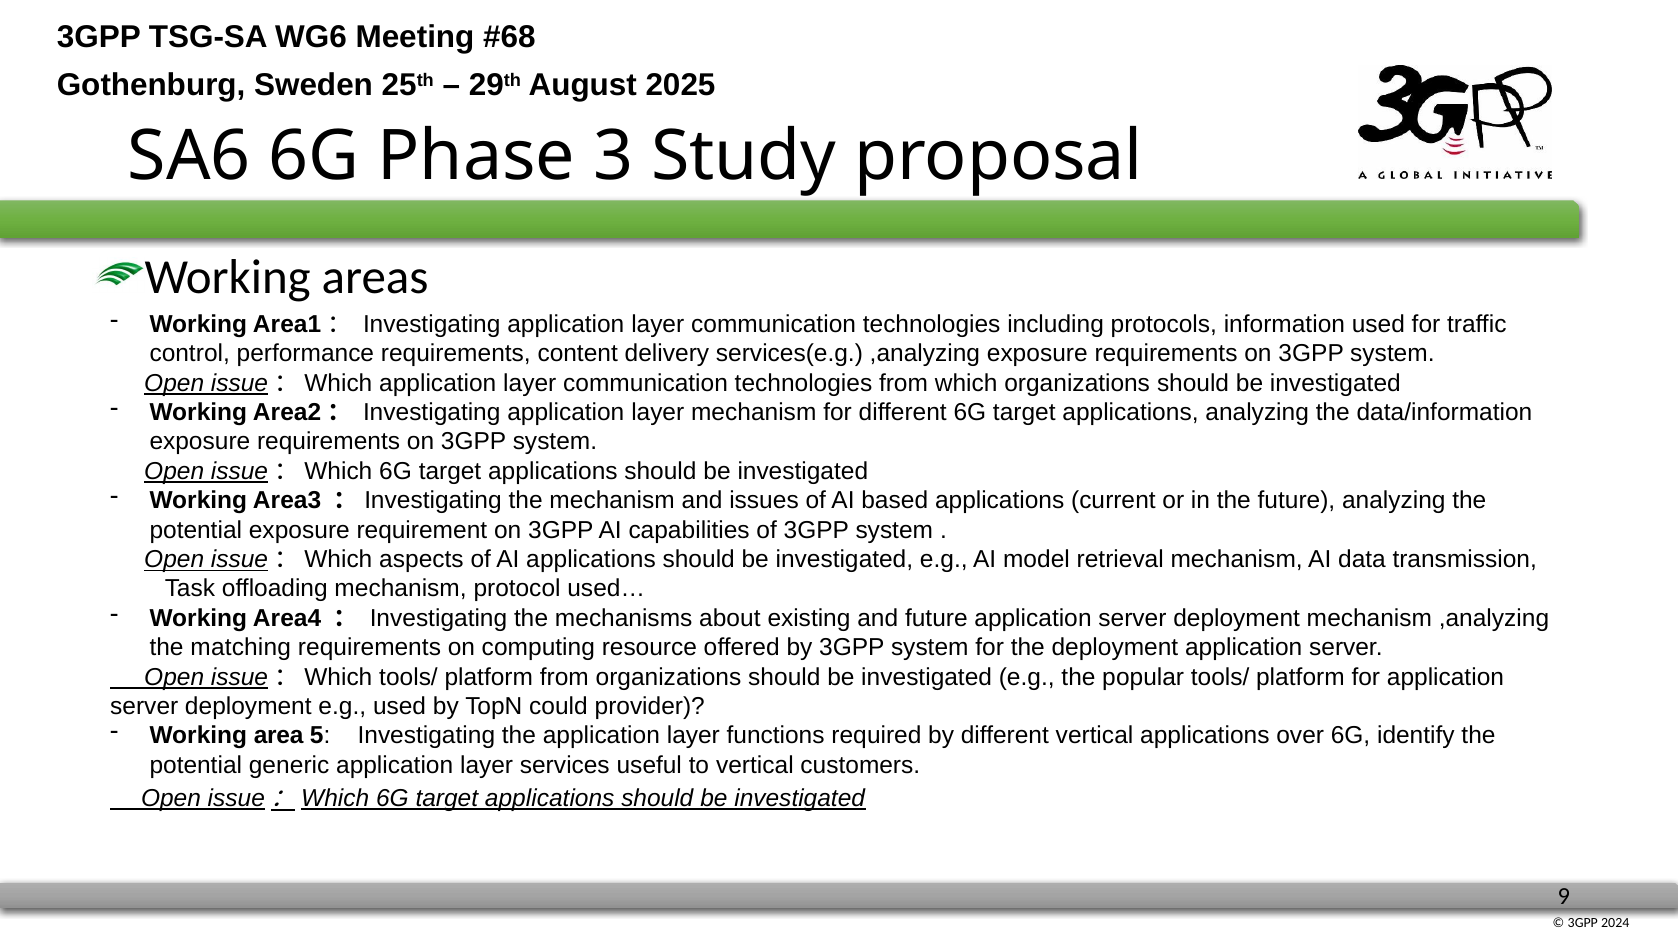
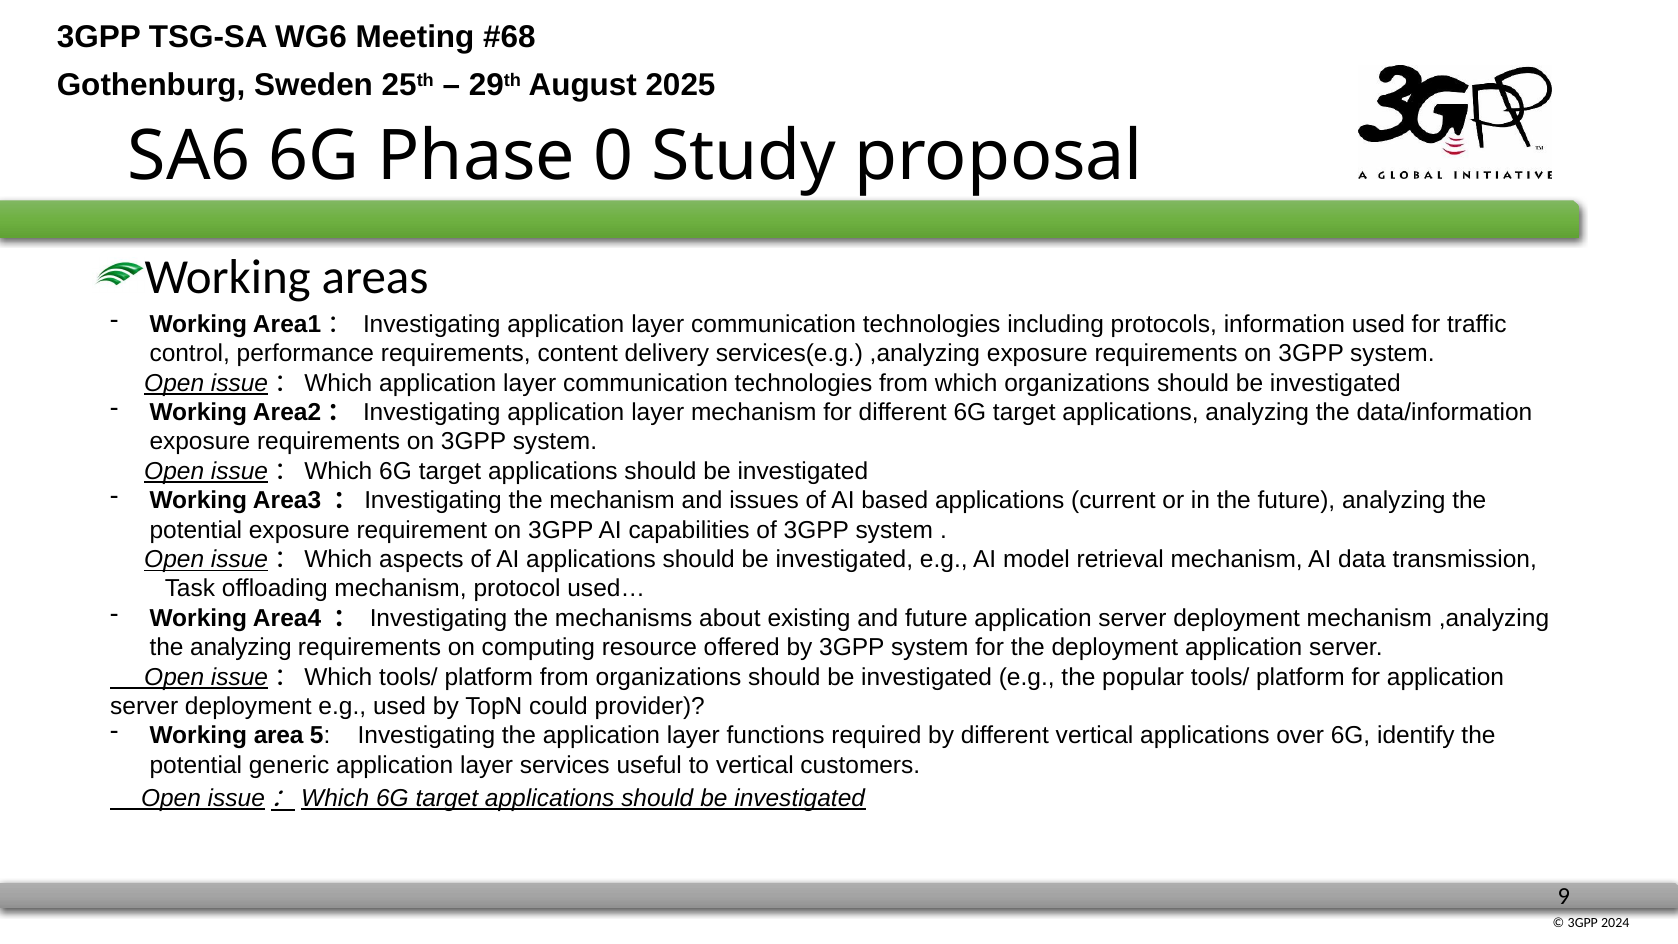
3: 3 -> 0
the matching: matching -> analyzing
